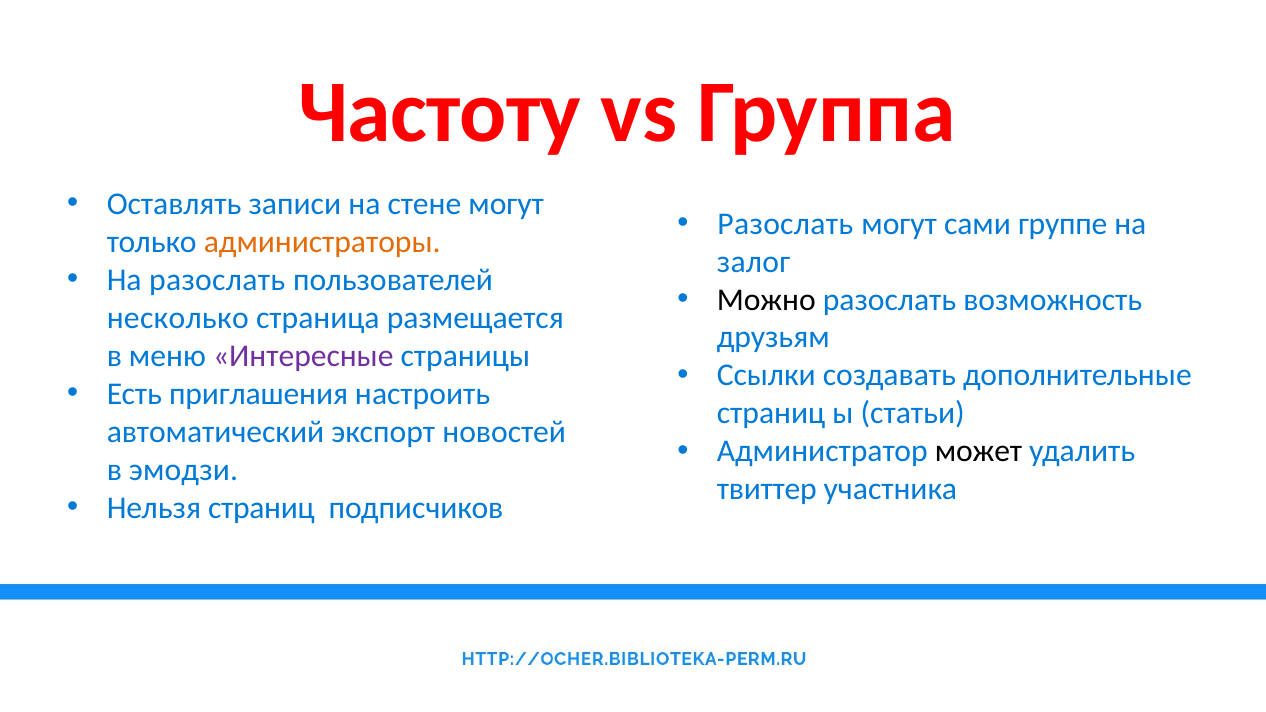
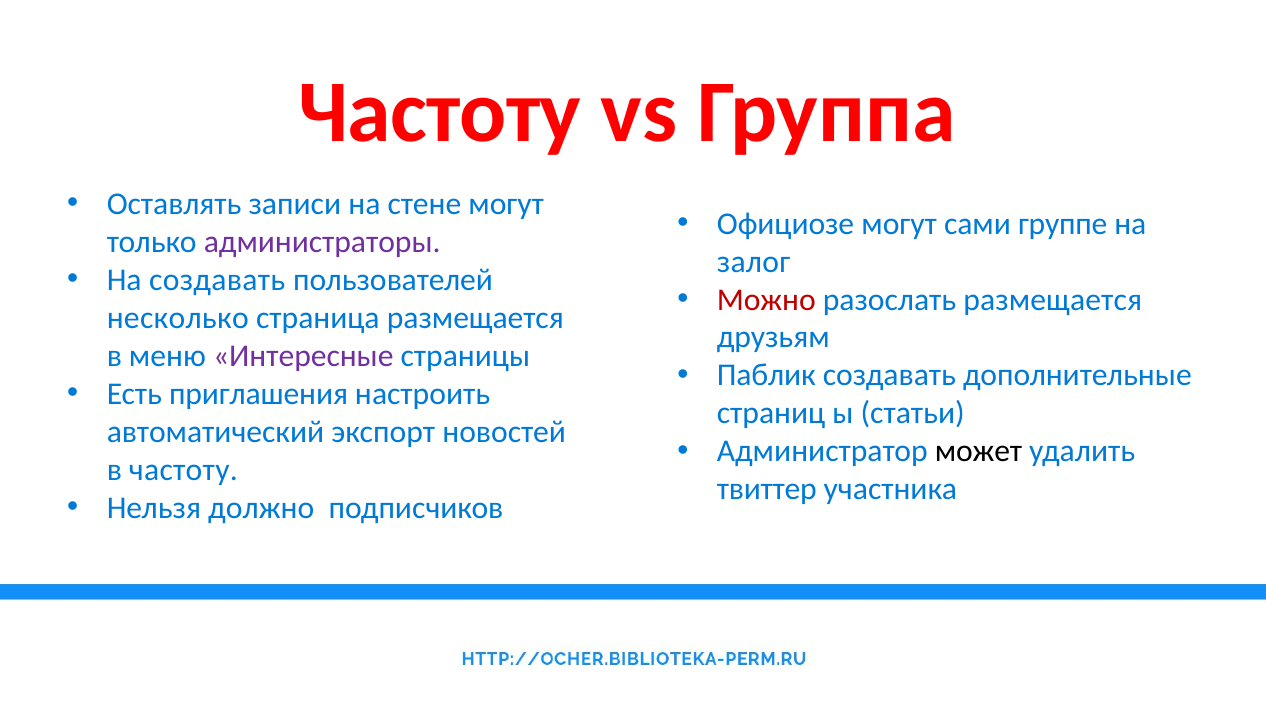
Разослать at (785, 224): Разослать -> Официозе
администраторы colour: orange -> purple
На разослать: разослать -> создавать
Можно colour: black -> red
разослать возможность: возможность -> размещается
Ссылки: Ссылки -> Паблик
в эмодзи: эмодзи -> частоту
Нельзя страниц: страниц -> должно
